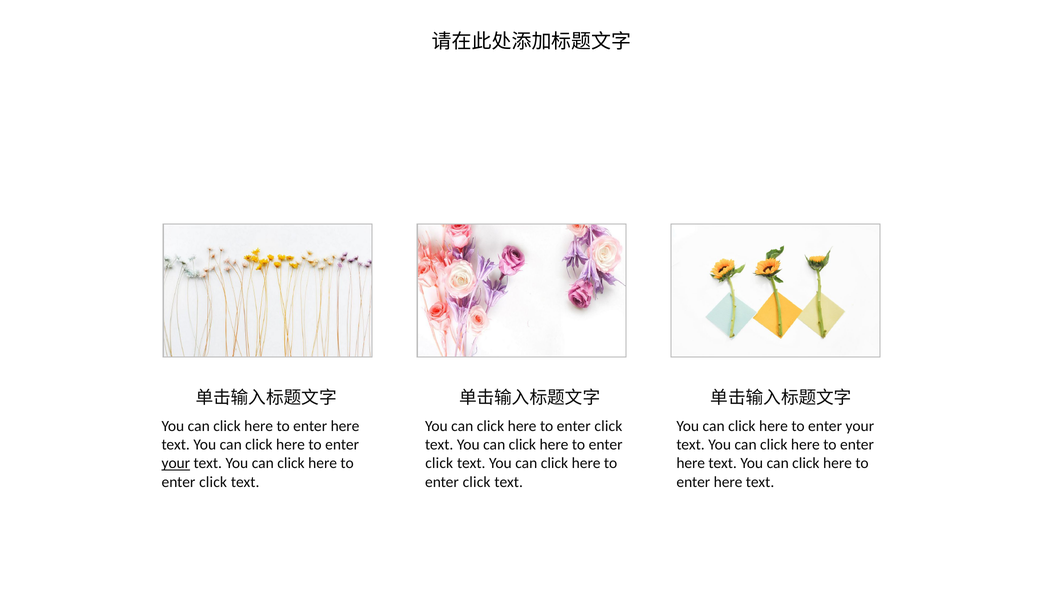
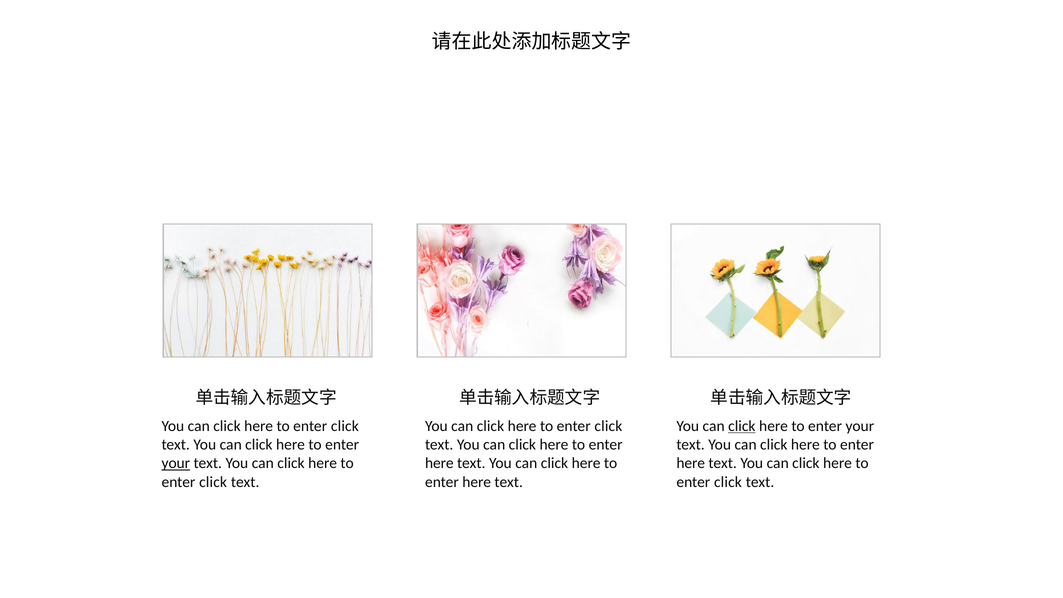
here at (345, 426): here -> click
click at (742, 426) underline: none -> present
click at (439, 463): click -> here
click at (477, 482): click -> here
here at (728, 482): here -> click
